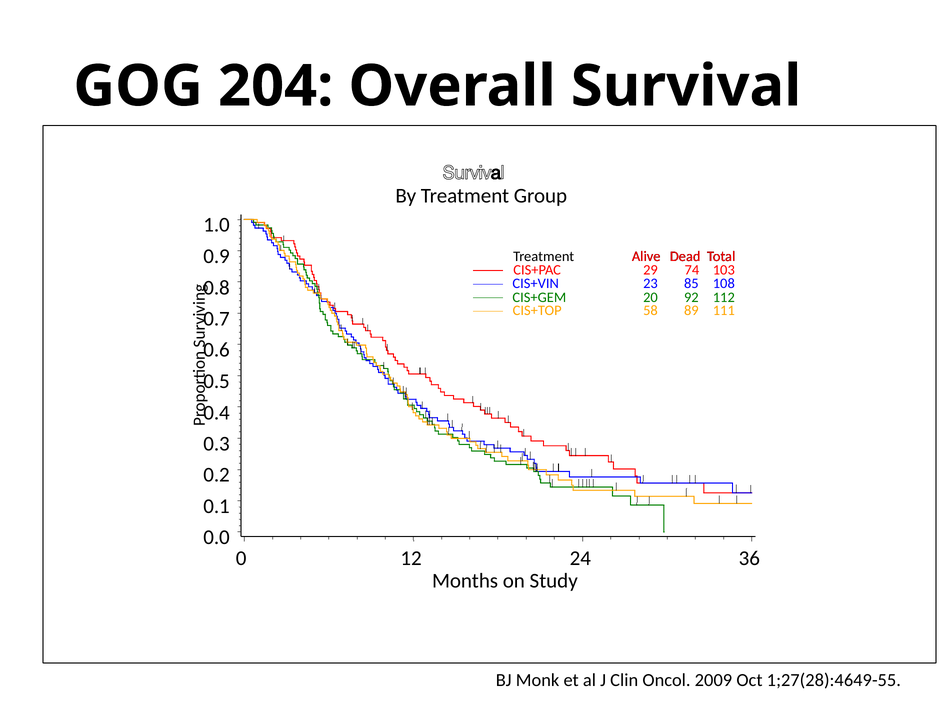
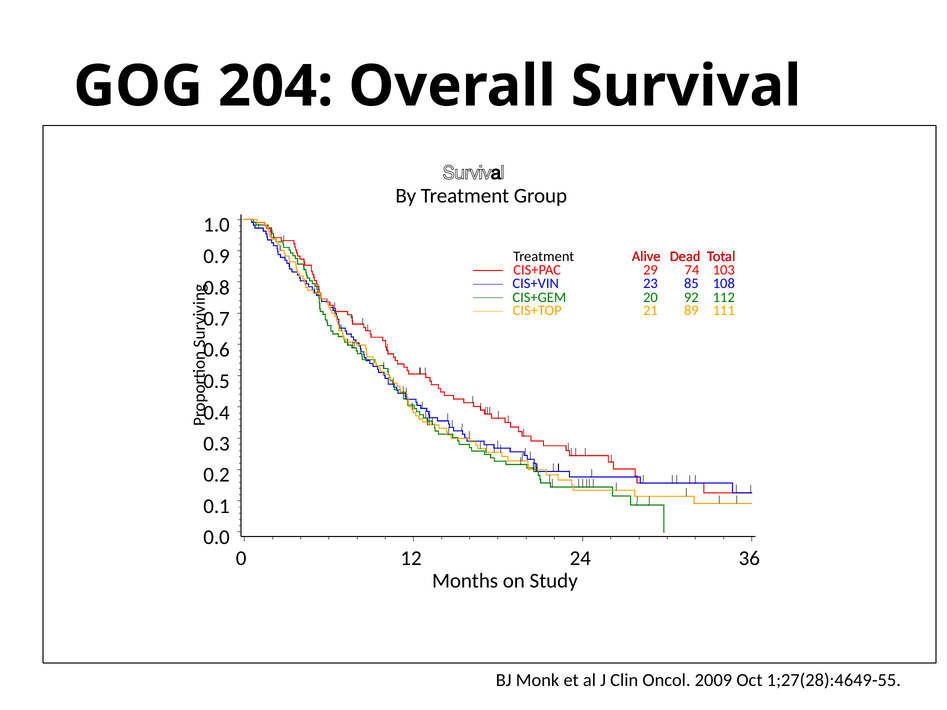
58: 58 -> 21
